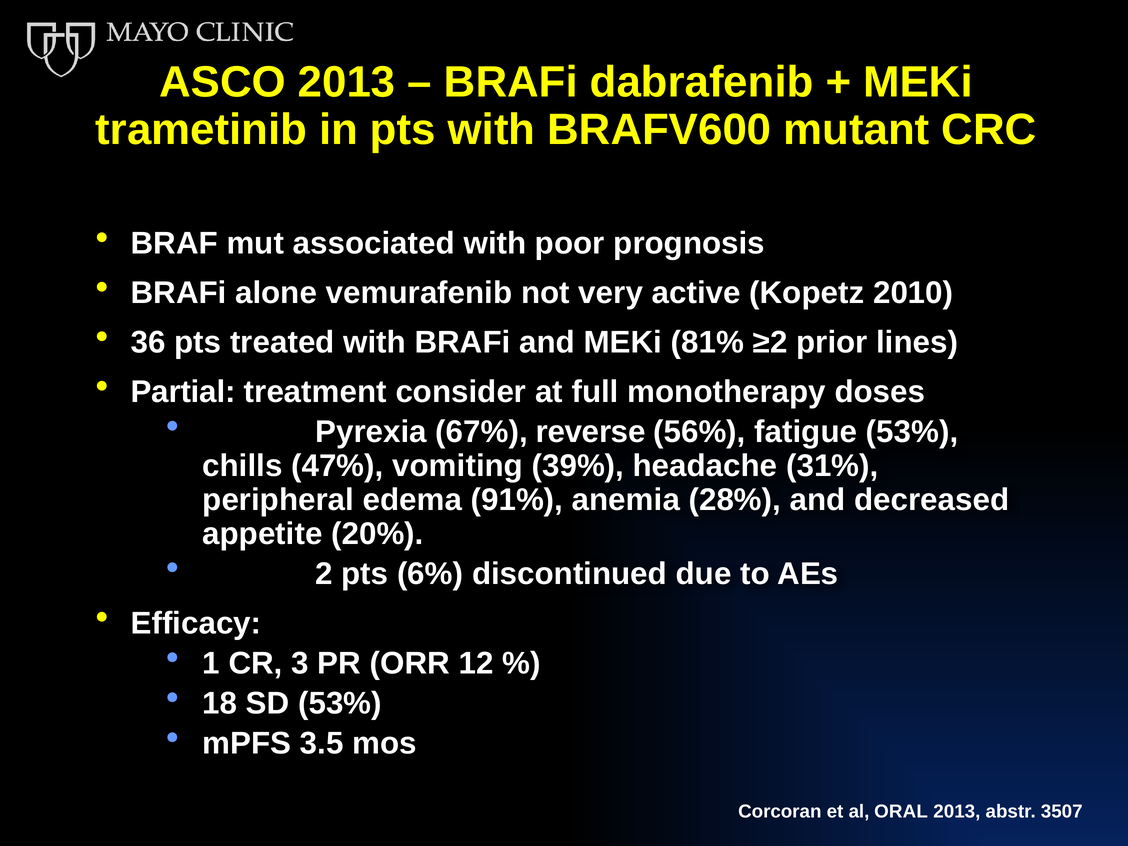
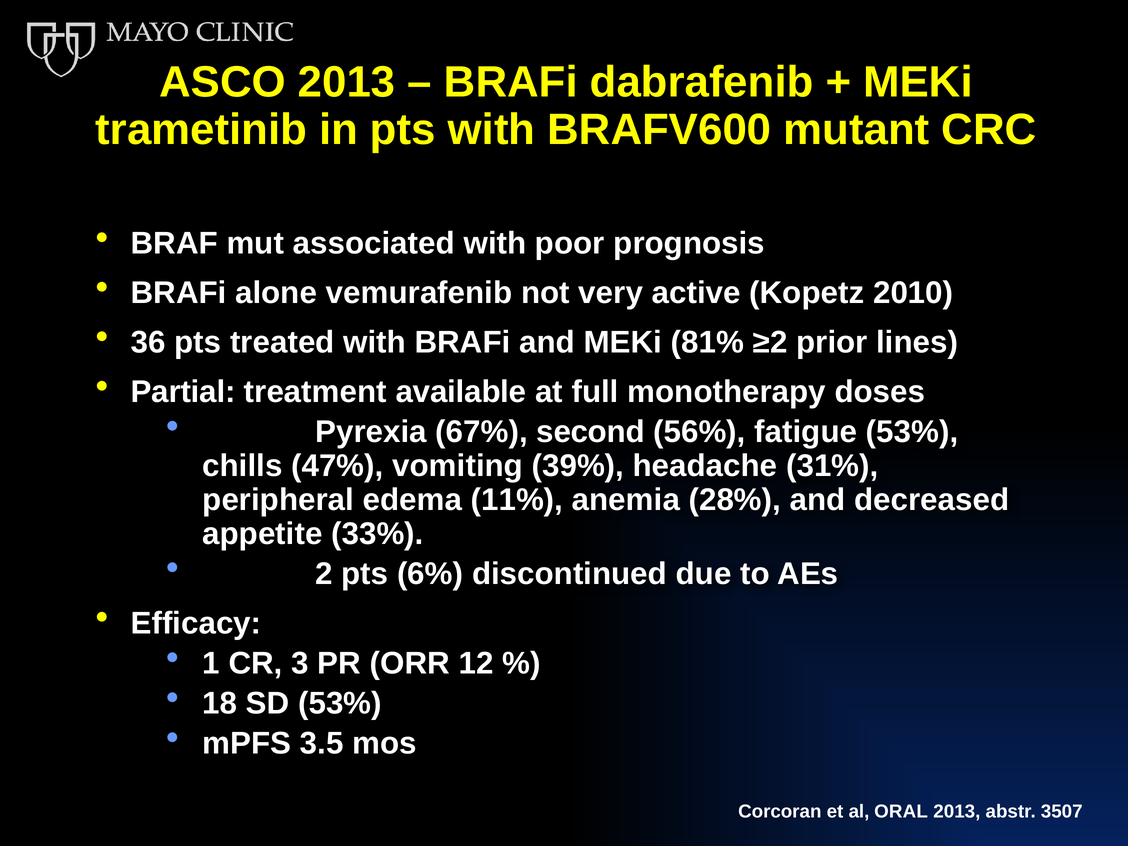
consider: consider -> available
reverse: reverse -> second
91%: 91% -> 11%
20%: 20% -> 33%
